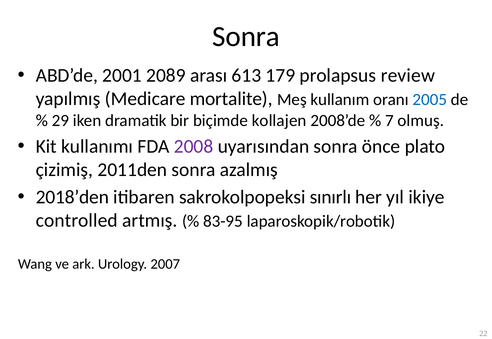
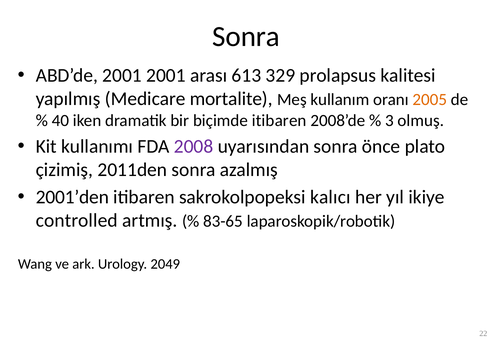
2001 2089: 2089 -> 2001
179: 179 -> 329
review: review -> kalitesi
2005 colour: blue -> orange
29: 29 -> 40
biçimde kollajen: kollajen -> itibaren
7: 7 -> 3
2018’den: 2018’den -> 2001’den
sınırlı: sınırlı -> kalıcı
83-95: 83-95 -> 83-65
2007: 2007 -> 2049
